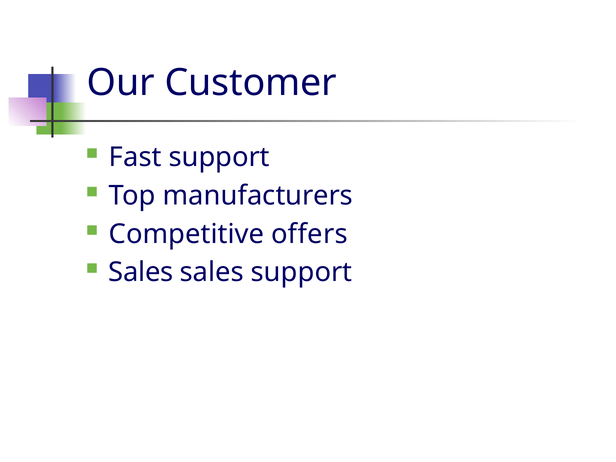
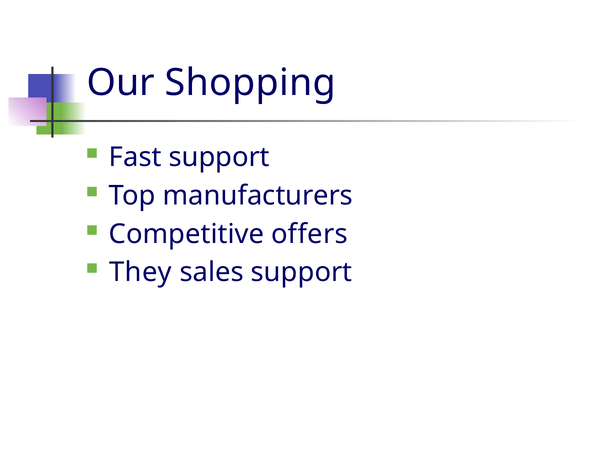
Customer: Customer -> Shopping
Sales at (141, 272): Sales -> They
